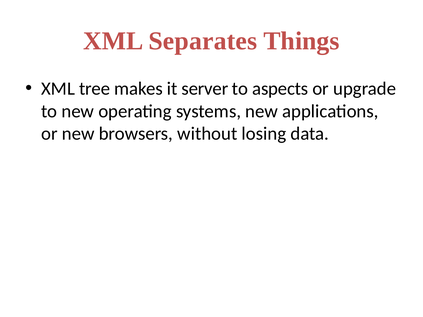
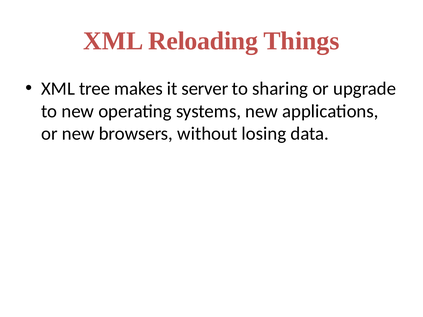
Separates: Separates -> Reloading
aspects: aspects -> sharing
